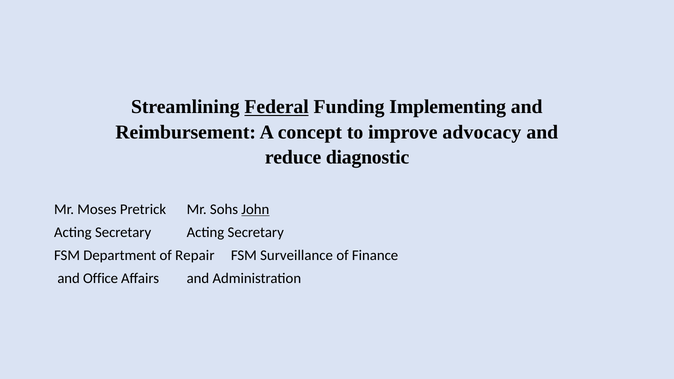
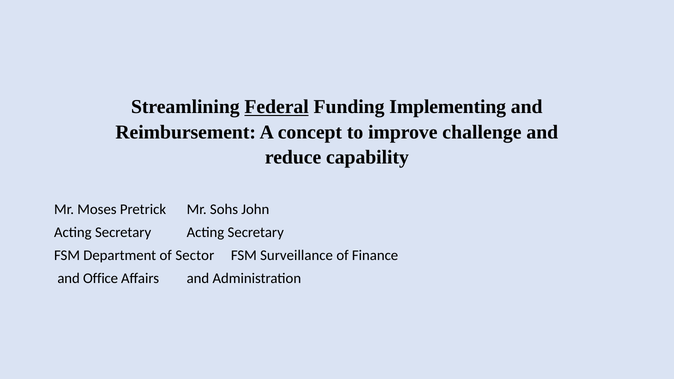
advocacy: advocacy -> challenge
diagnostic: diagnostic -> capability
John underline: present -> none
Repair: Repair -> Sector
